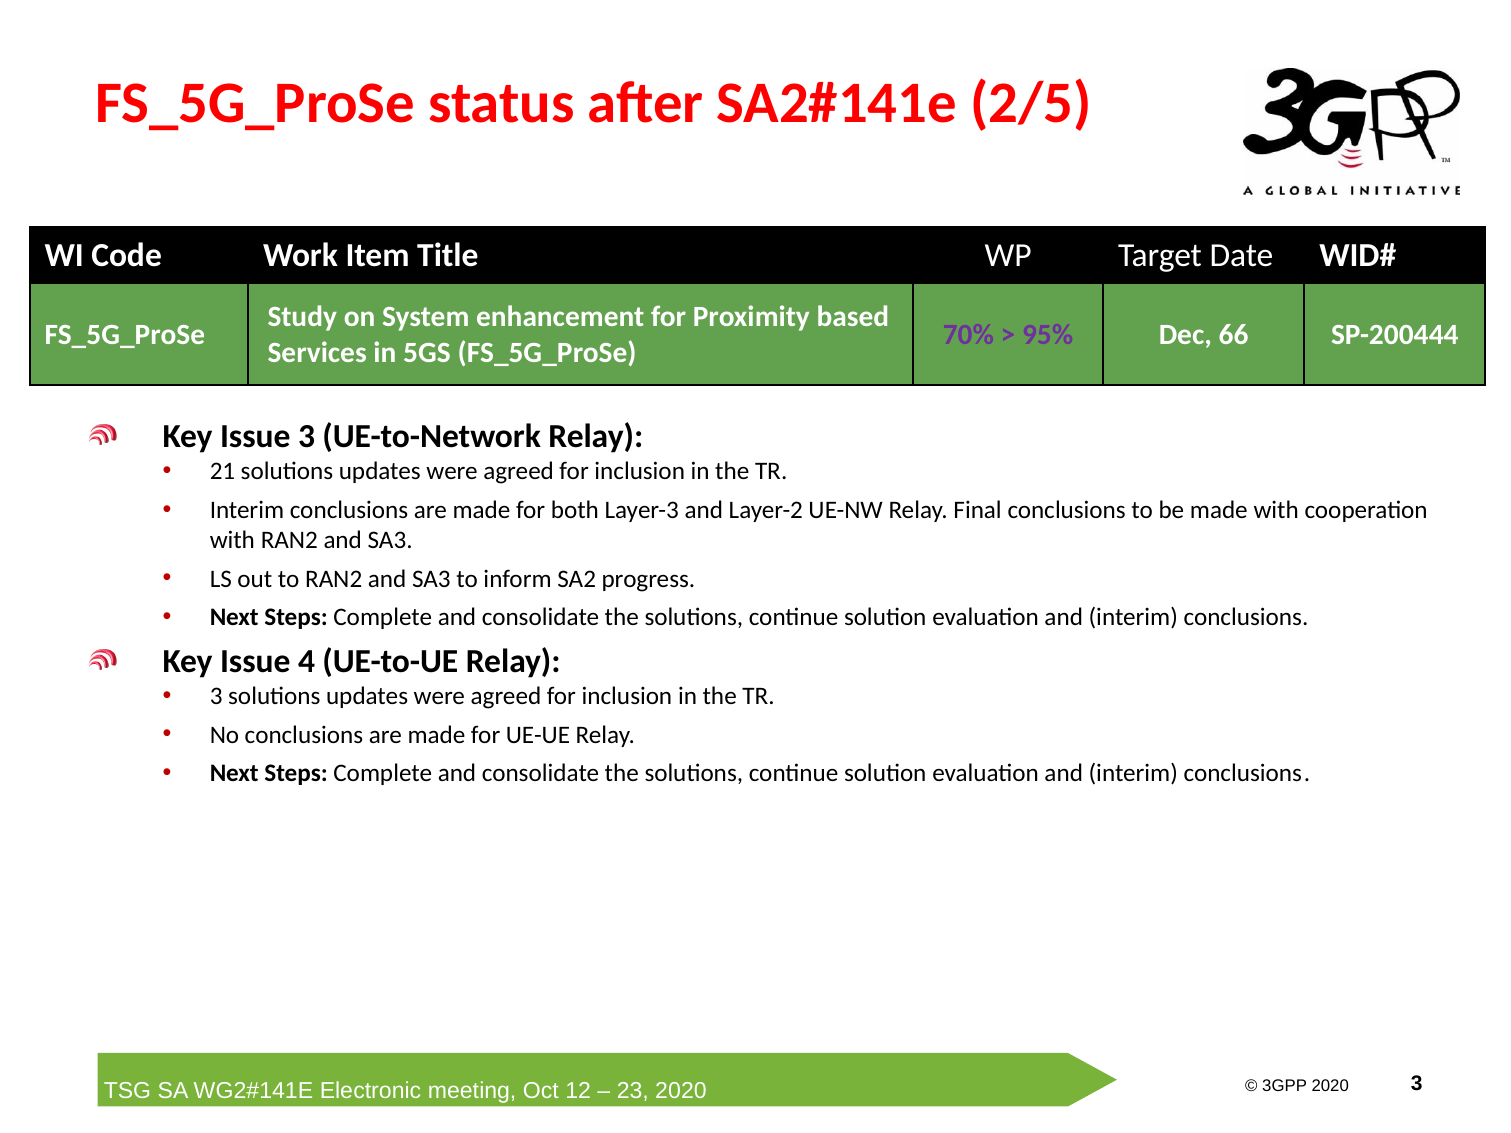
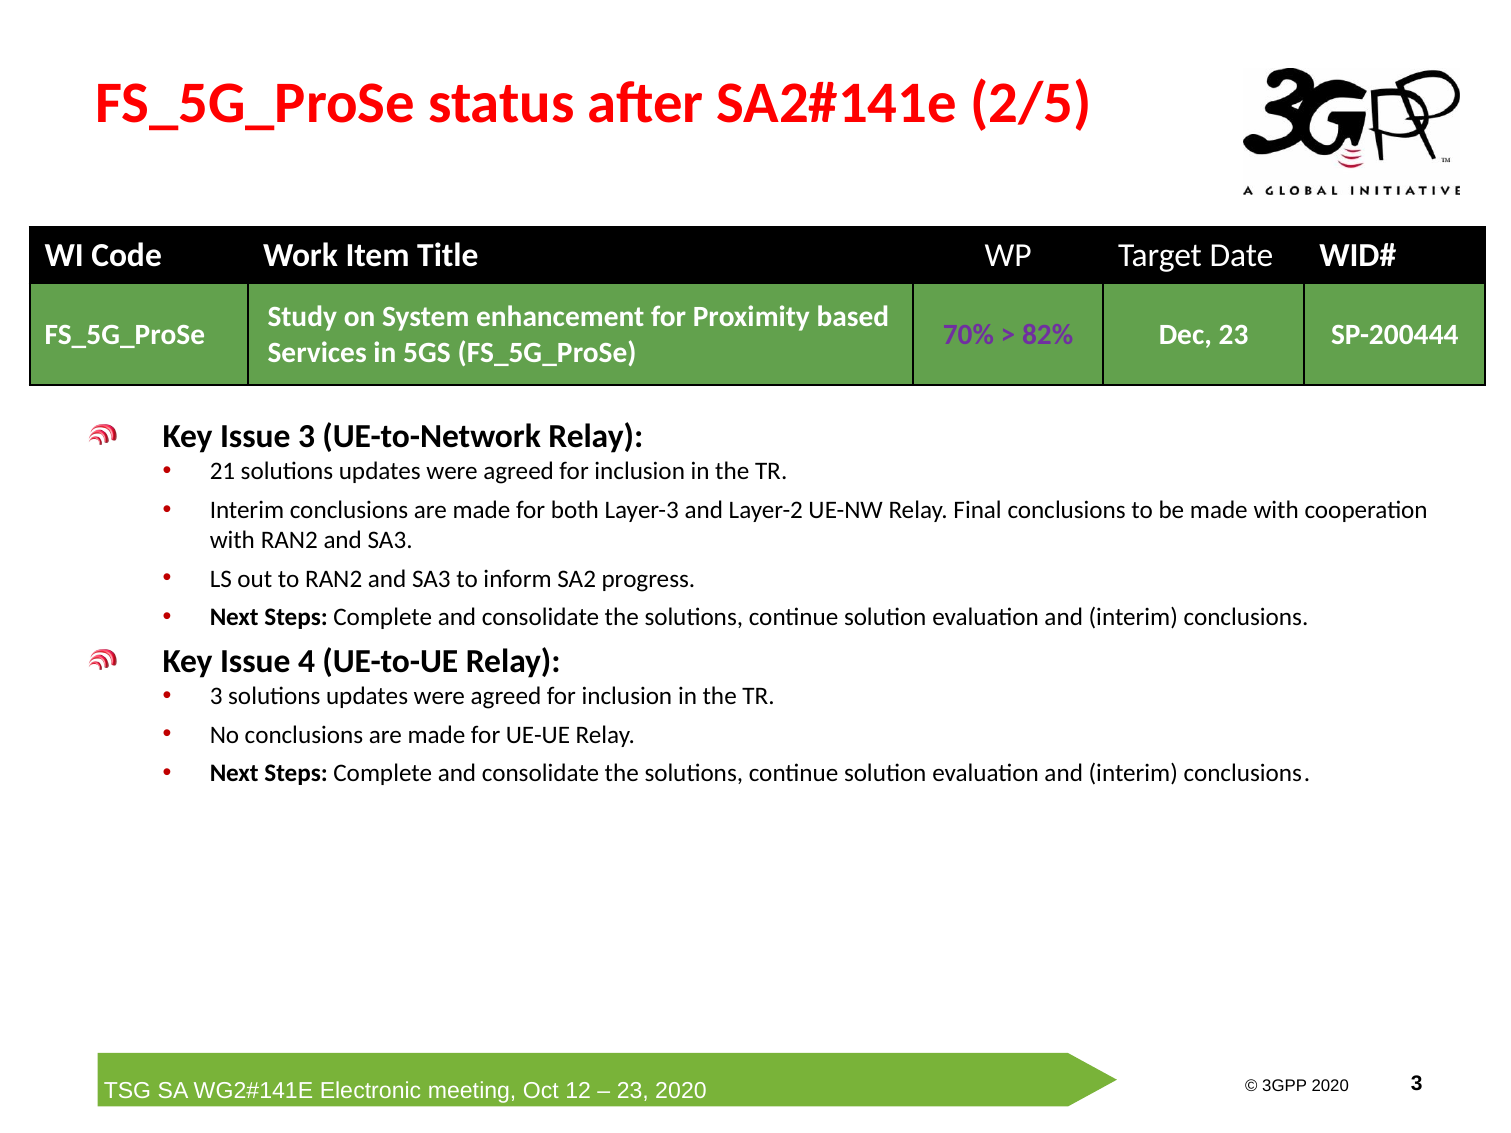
95%: 95% -> 82%
Dec 66: 66 -> 23
